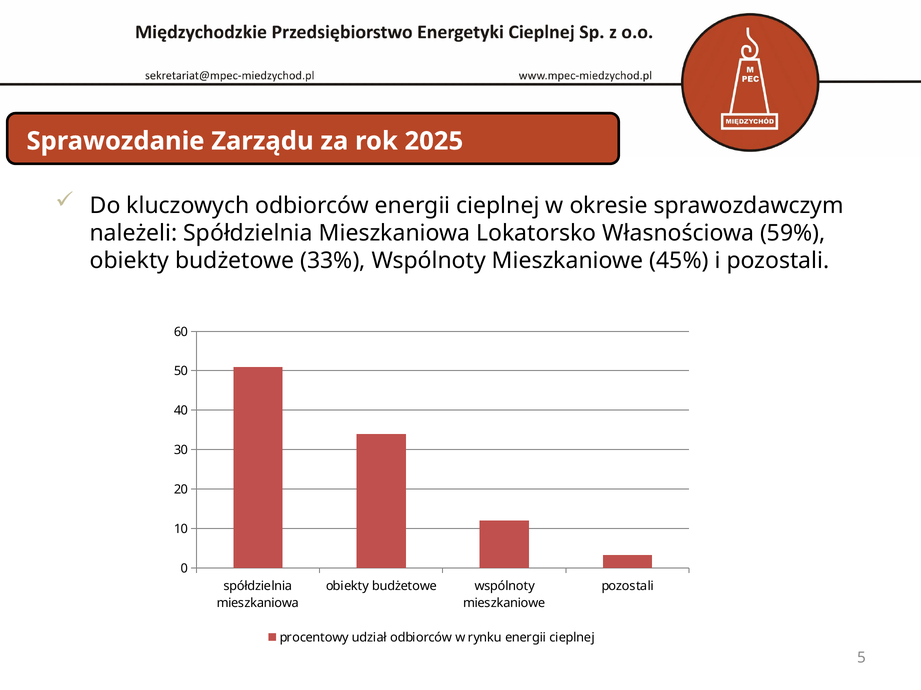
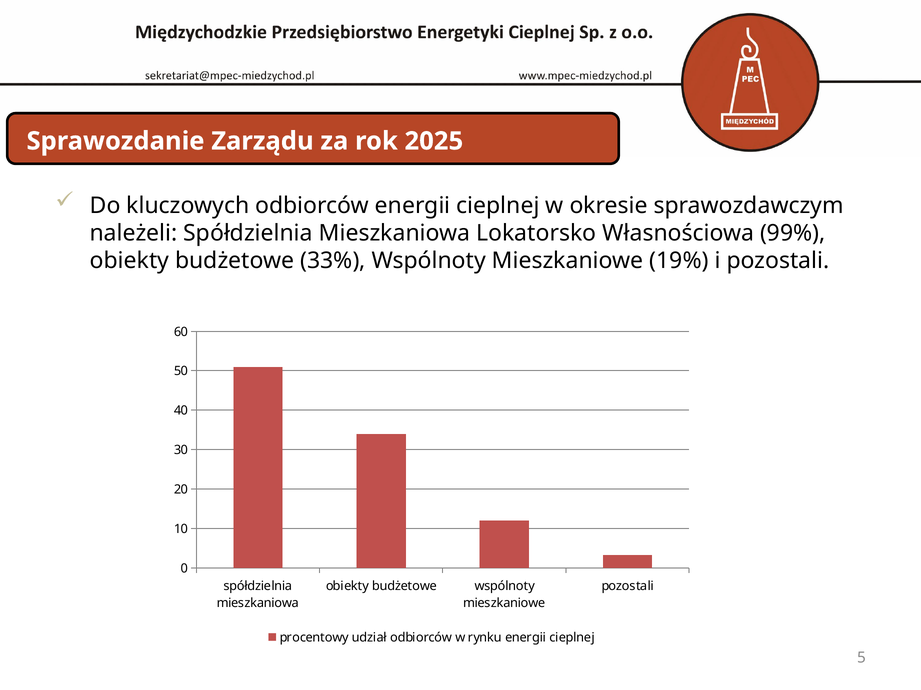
59%: 59% -> 99%
45%: 45% -> 19%
